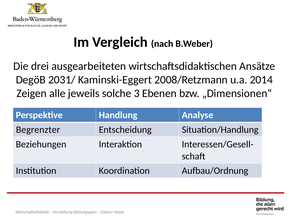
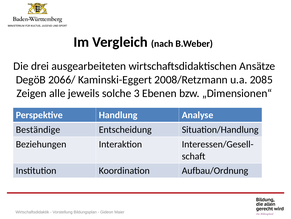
2031/: 2031/ -> 2066/
2014: 2014 -> 2085
Begrenzter: Begrenzter -> Beständige
